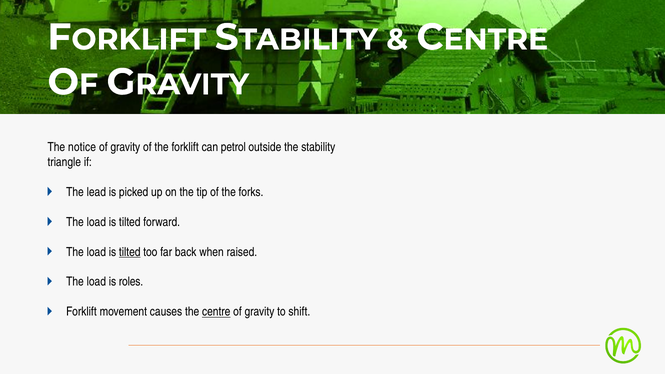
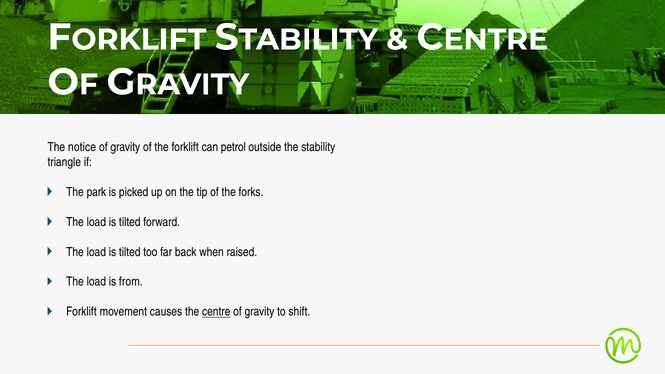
lead: lead -> park
tilted at (130, 252) underline: present -> none
roles: roles -> from
